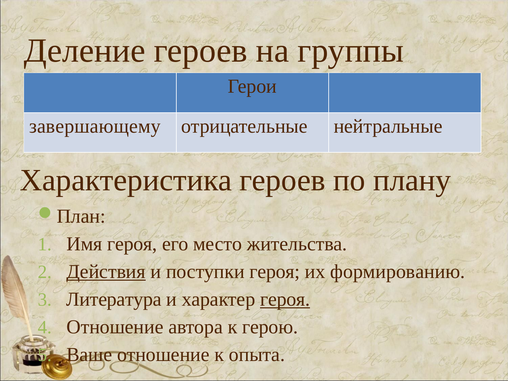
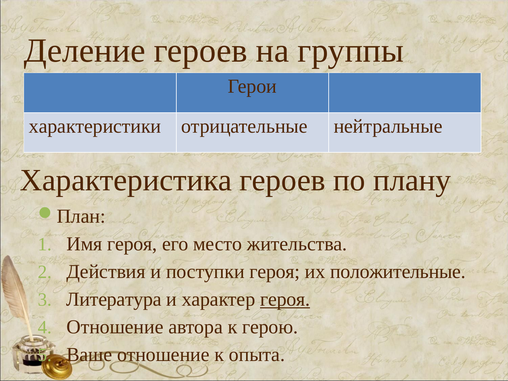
завершающему: завершающему -> характеристики
Действия underline: present -> none
формированию: формированию -> положительные
